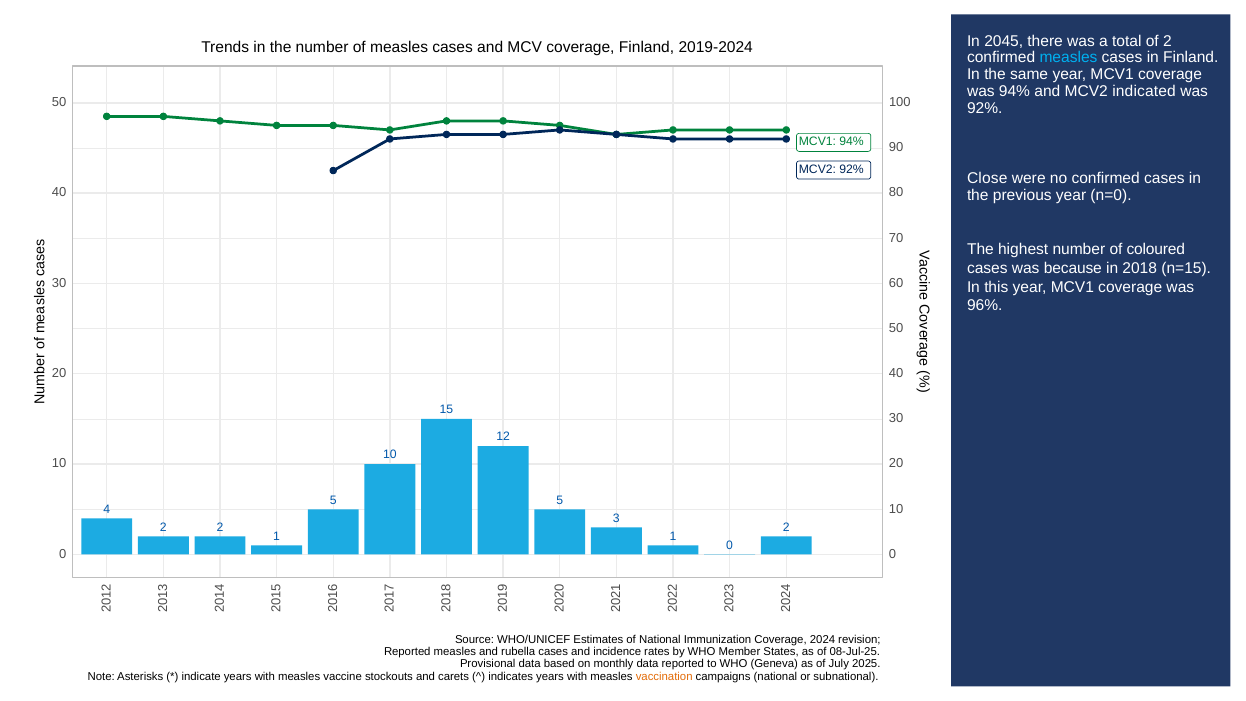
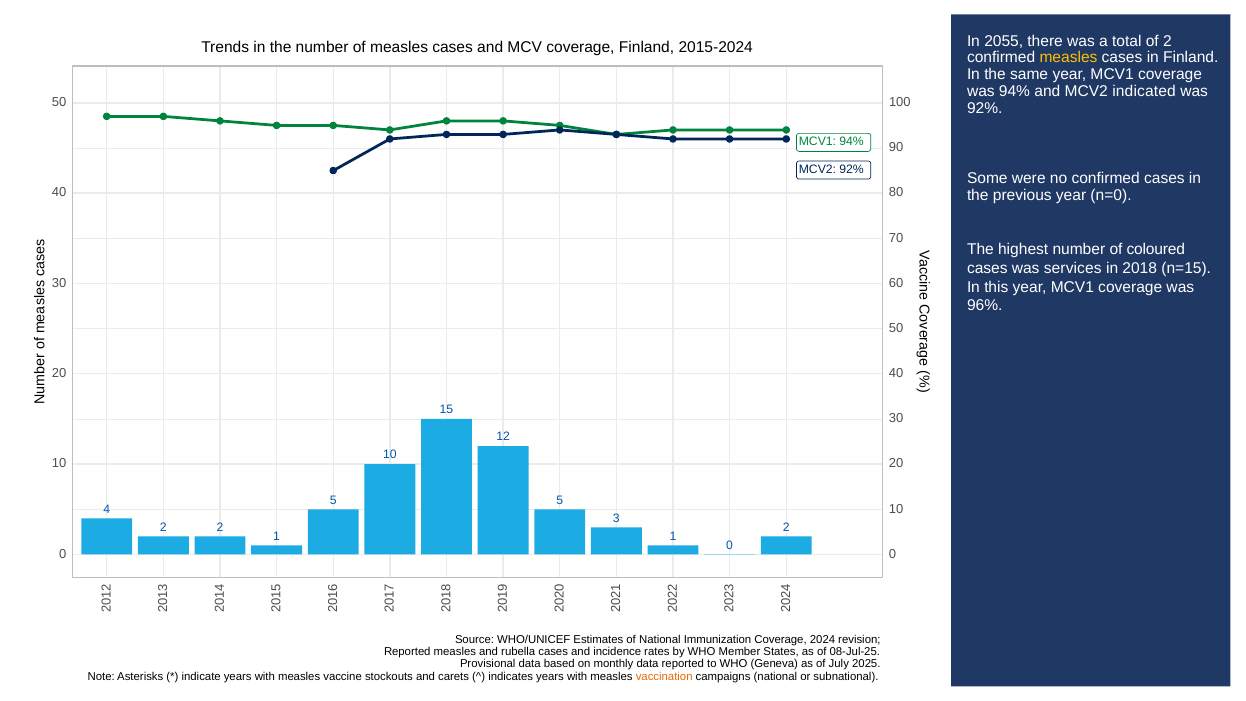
2045: 2045 -> 2055
2019-2024: 2019-2024 -> 2015-2024
measles at (1069, 58) colour: light blue -> yellow
Close: Close -> Some
because: because -> services
